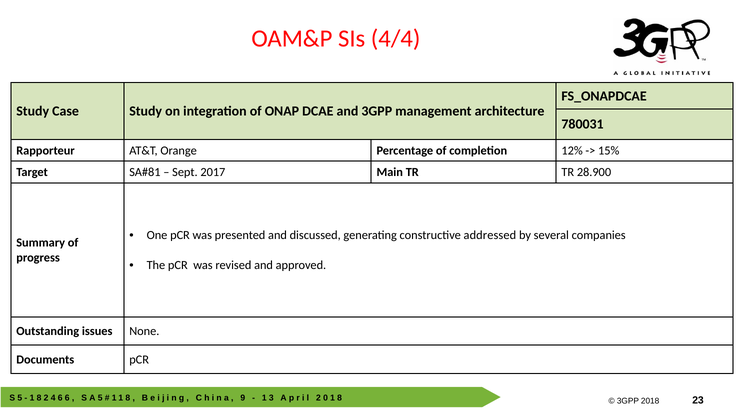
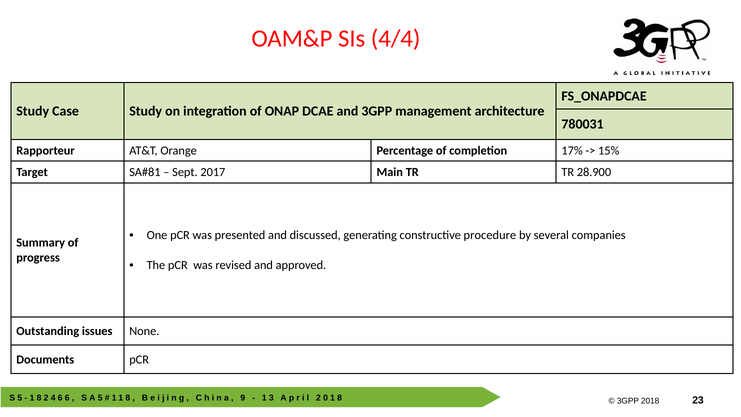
12%: 12% -> 17%
addressed: addressed -> procedure
